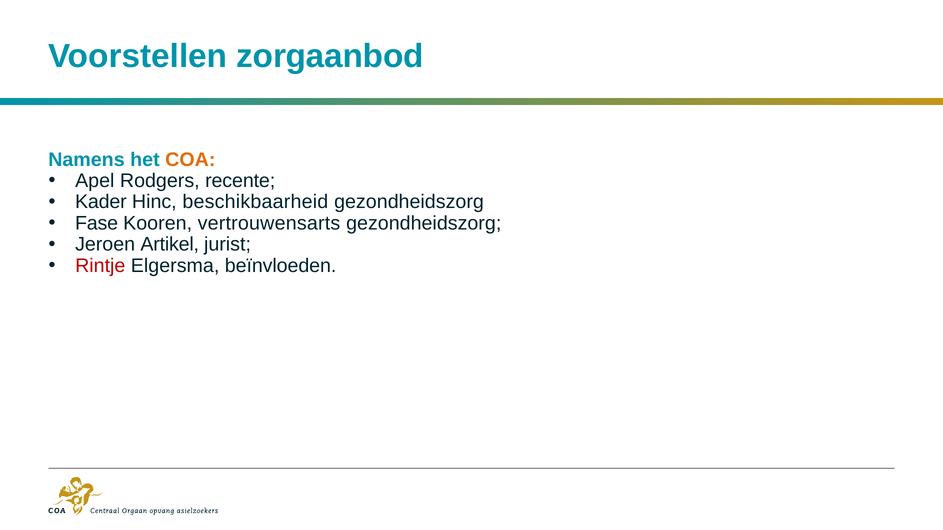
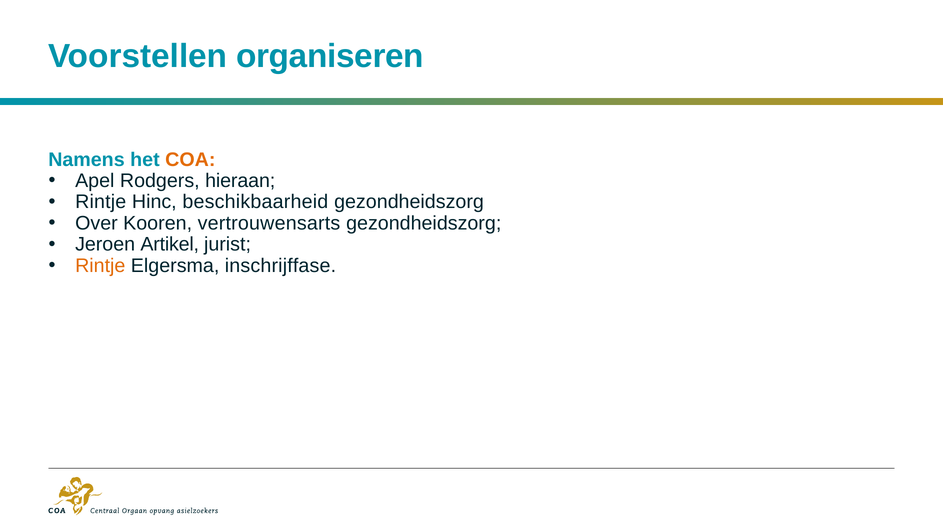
zorgaanbod: zorgaanbod -> organiseren
recente: recente -> hieraan
Kader at (101, 202): Kader -> Rintje
Fase: Fase -> Over
Rintje at (100, 266) colour: red -> orange
beïnvloeden: beïnvloeden -> inschrijffase
